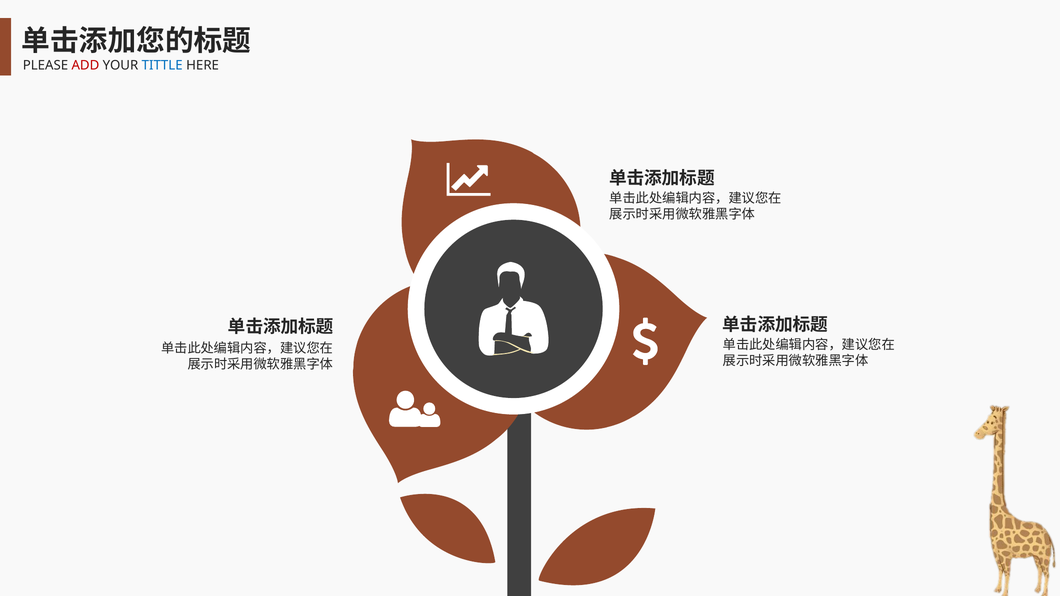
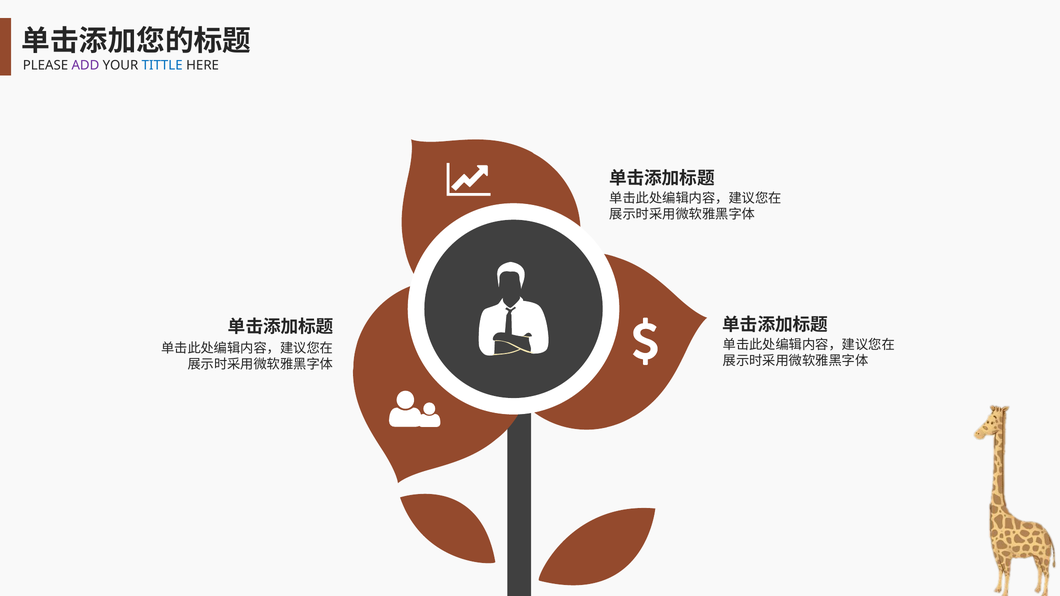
ADD colour: red -> purple
